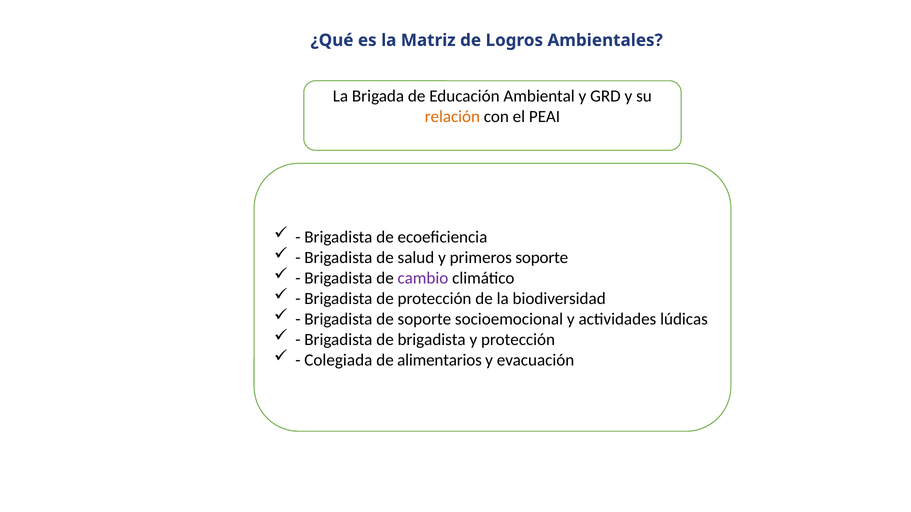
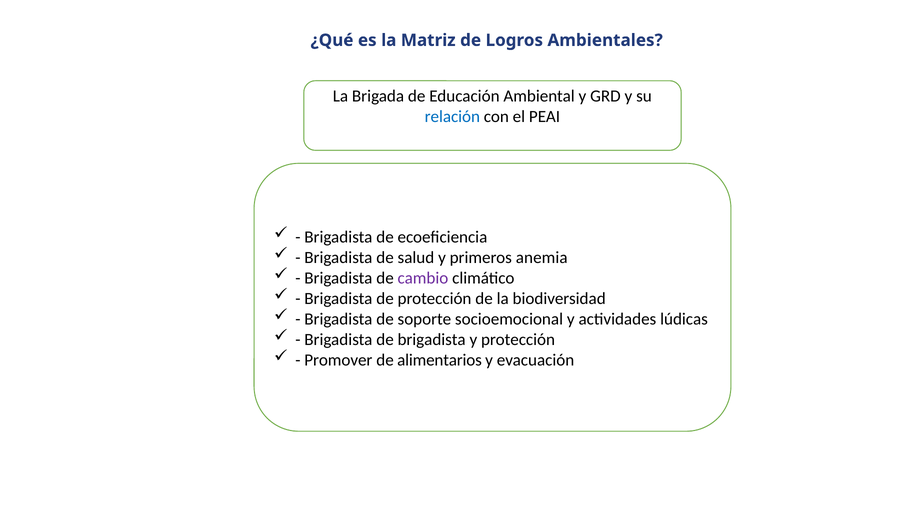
relación colour: orange -> blue
primeros soporte: soporte -> anemia
Colegiada: Colegiada -> Promover
